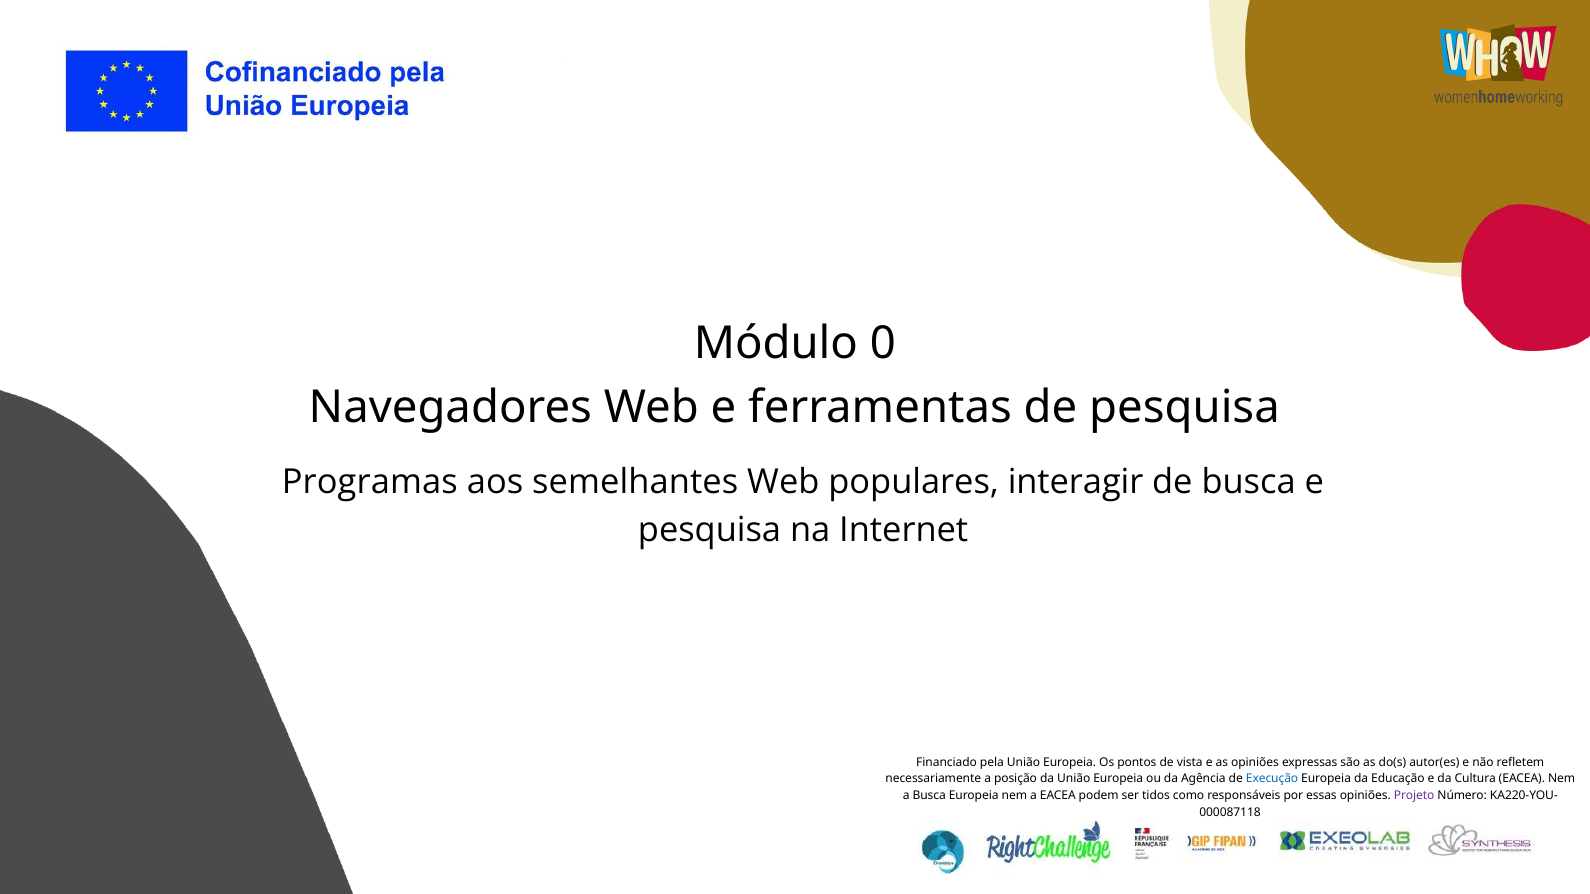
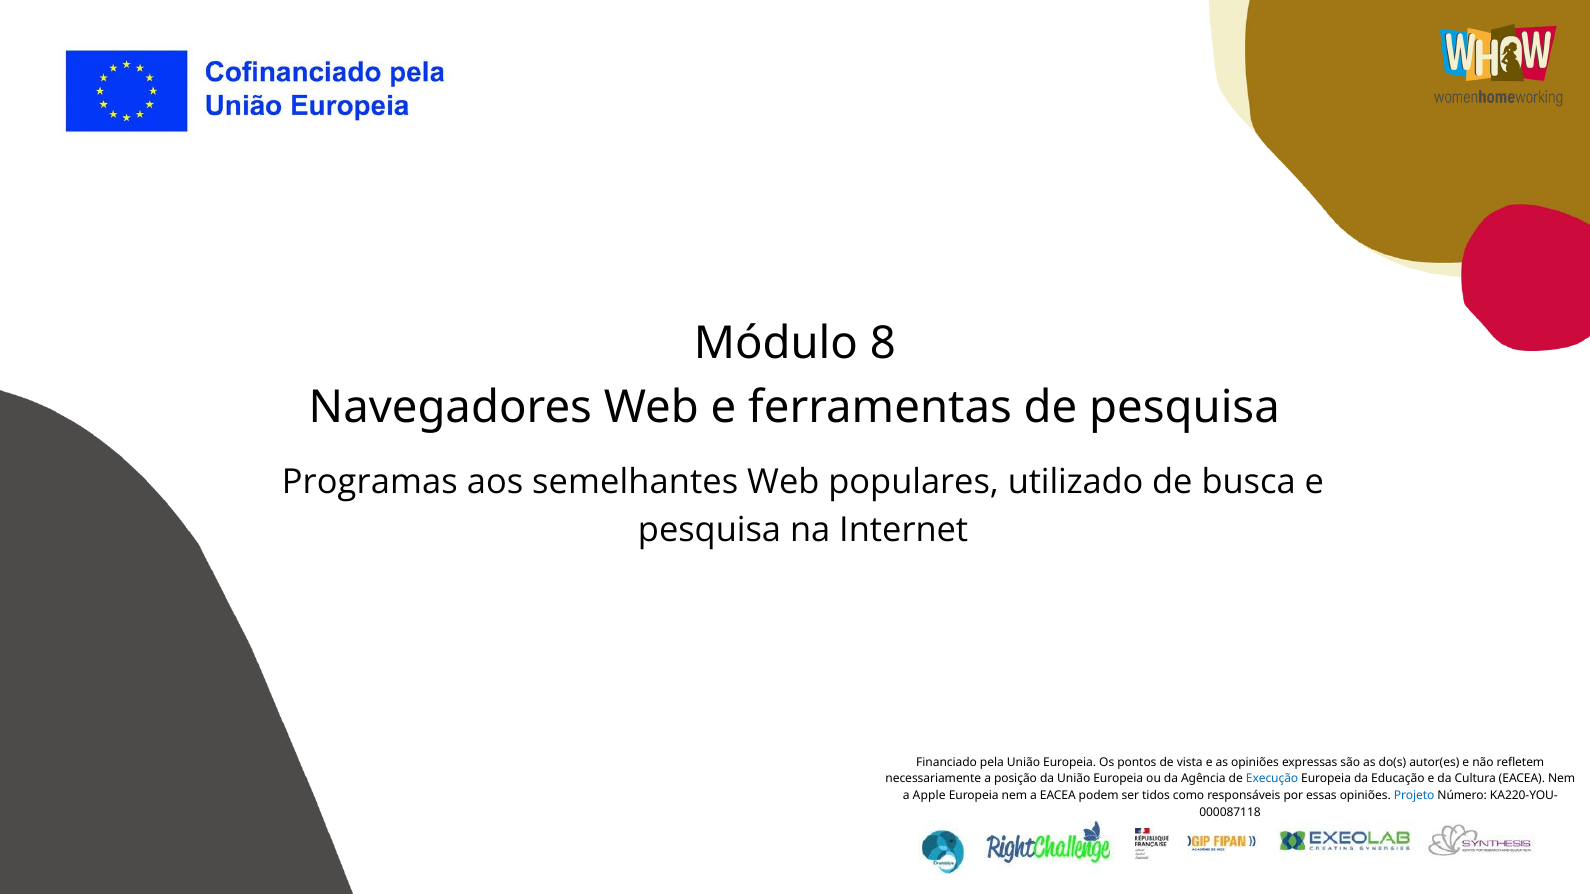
0: 0 -> 8
interagir: interagir -> utilizado
a Busca: Busca -> Apple
Projeto colour: purple -> blue
